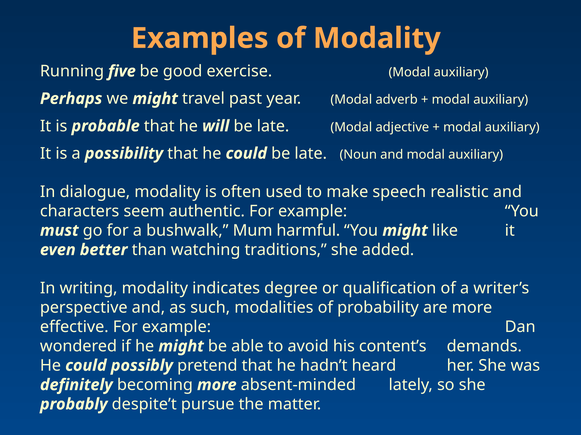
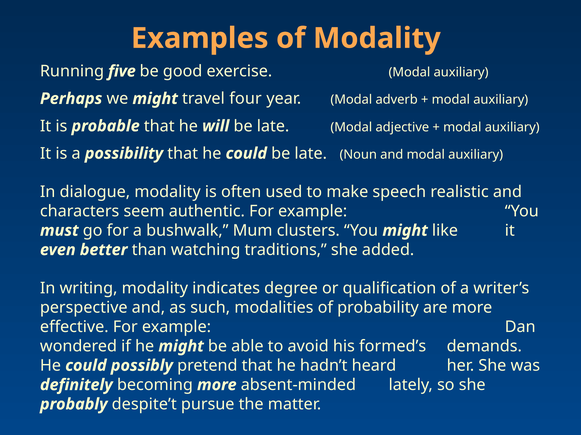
past: past -> four
harmful: harmful -> clusters
content’s: content’s -> formed’s
